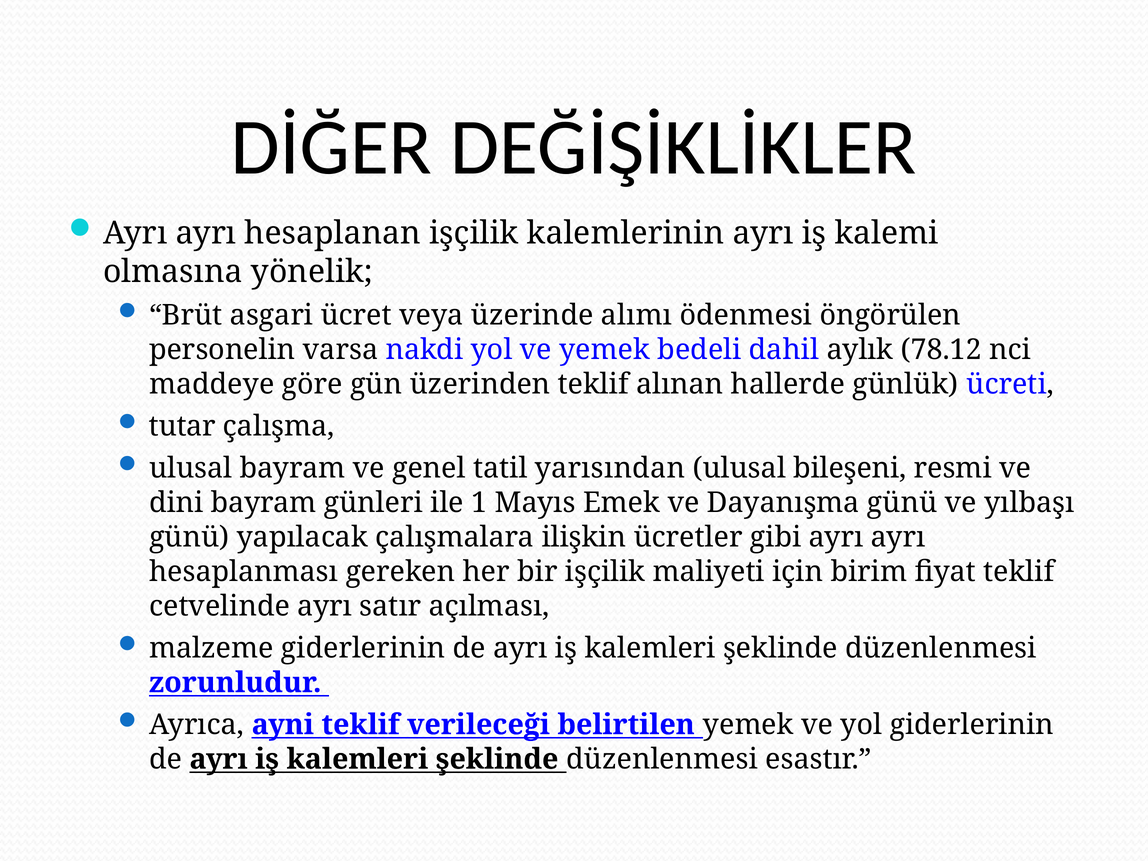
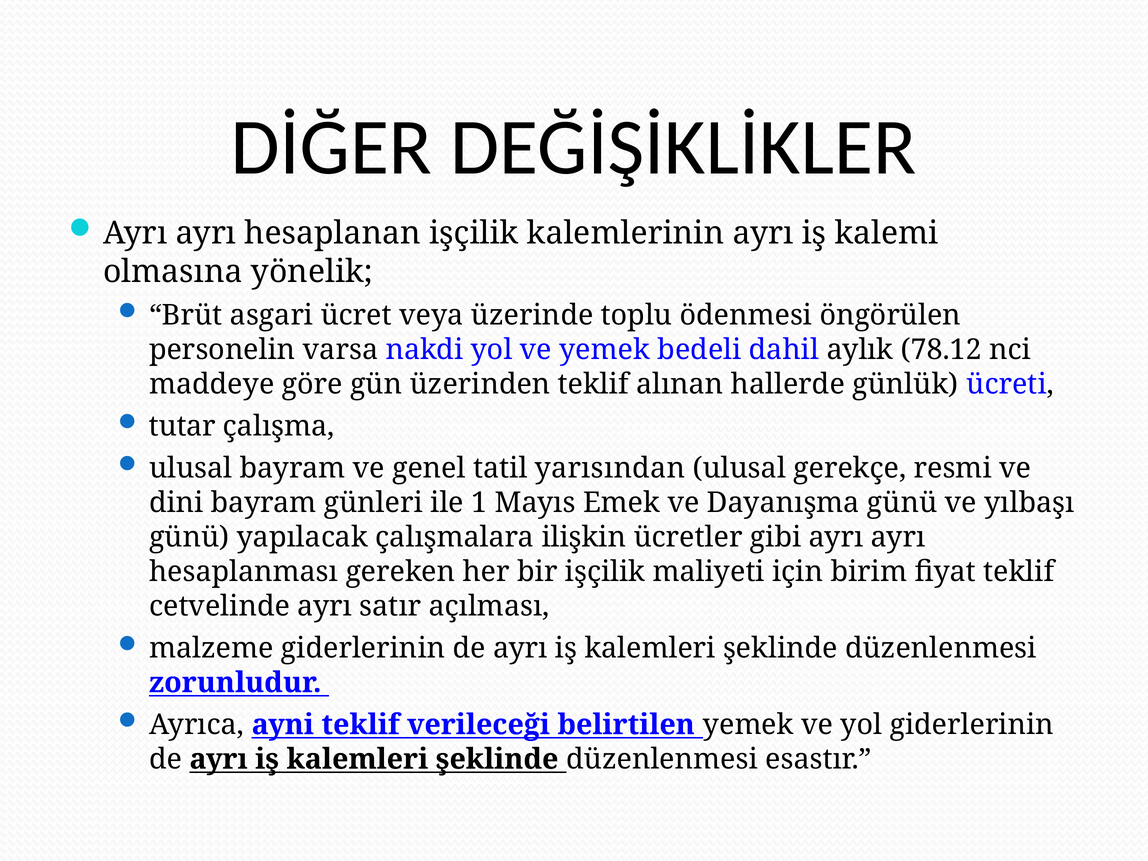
alımı: alımı -> toplu
bileşeni: bileşeni -> gerekçe
